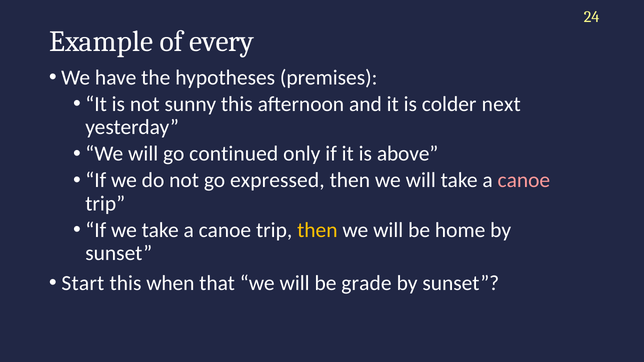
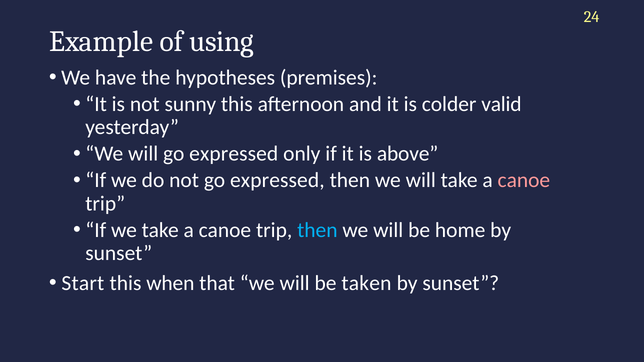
every: every -> using
next: next -> valid
will go continued: continued -> expressed
then at (317, 230) colour: yellow -> light blue
grade: grade -> taken
